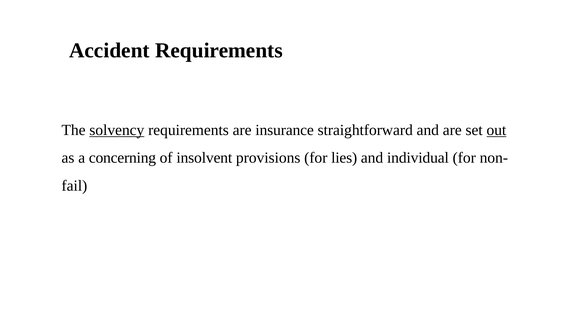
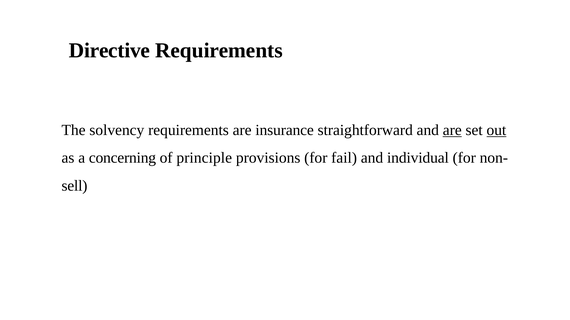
Accident: Accident -> Directive
solvency underline: present -> none
are at (452, 130) underline: none -> present
insolvent: insolvent -> principle
lies: lies -> fail
fail: fail -> sell
